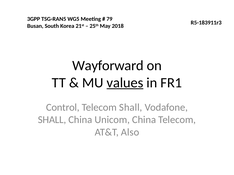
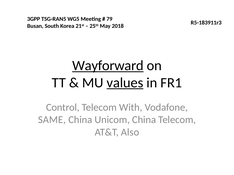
Wayforward underline: none -> present
Telecom Shall: Shall -> With
SHALL at (52, 120): SHALL -> SAME
